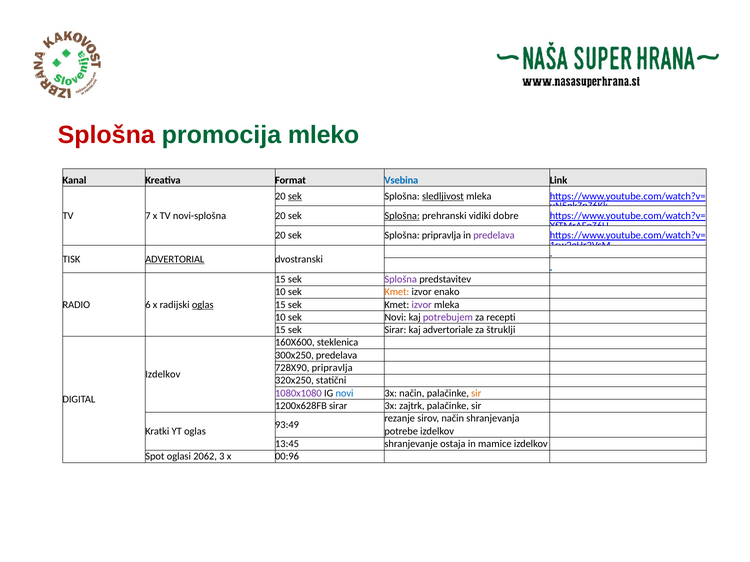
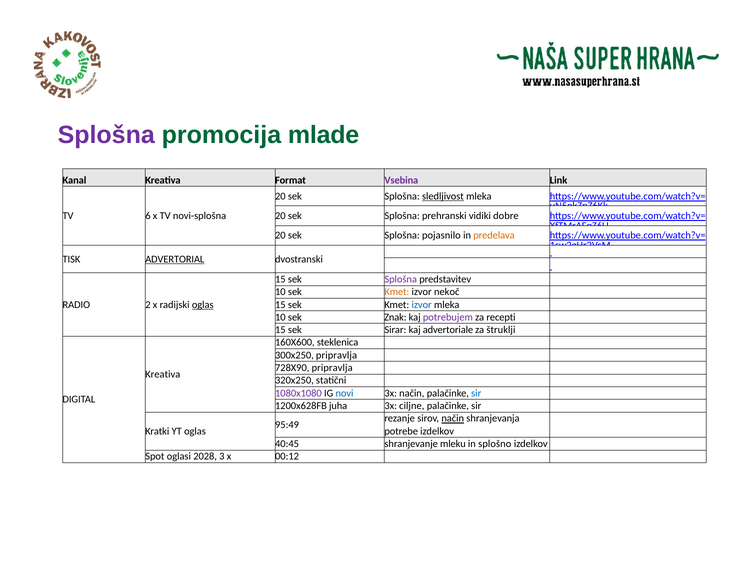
Splošna at (106, 135) colour: red -> purple
mleko: mleko -> mlade
Vsebina colour: blue -> purple
sek at (295, 196) underline: present -> none
7: 7 -> 6
Splošna at (402, 216) underline: present -> none
Splošna pripravlja: pripravlja -> pojasnilo
predelava at (494, 236) colour: purple -> orange
enako: enako -> nekoč
6: 6 -> 2
izvor at (422, 305) colour: purple -> blue
sek Novi: Novi -> Znak
300x250 predelava: predelava -> pripravlja
Izdelkov at (163, 375): Izdelkov -> Kreativa
sir at (476, 394) colour: orange -> blue
1200x628FB sirar: sirar -> juha
zajtrk: zajtrk -> ciljne
način at (453, 419) underline: none -> present
93:49: 93:49 -> 95:49
13:45: 13:45 -> 40:45
ostaja: ostaja -> mleku
mamice: mamice -> splošno
2062: 2062 -> 2028
00:96: 00:96 -> 00:12
